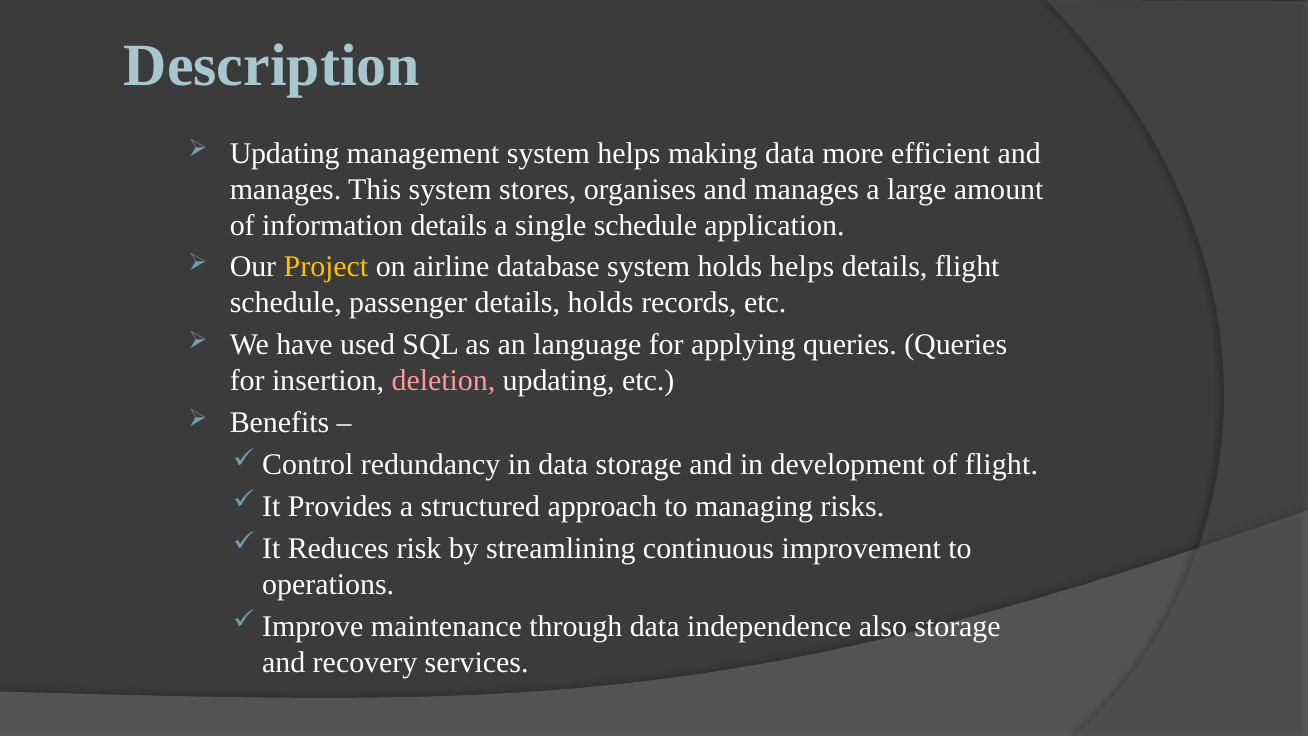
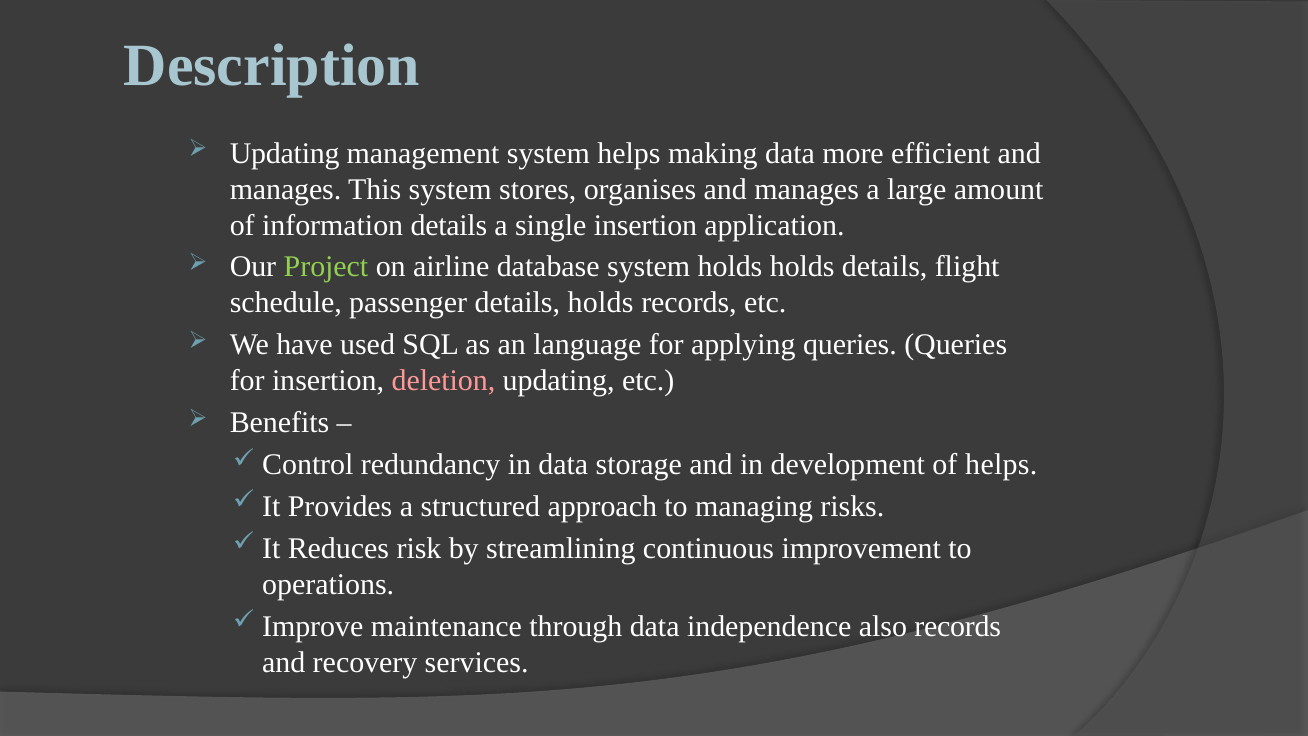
single schedule: schedule -> insertion
Project colour: yellow -> light green
holds helps: helps -> holds
of flight: flight -> helps
also storage: storage -> records
